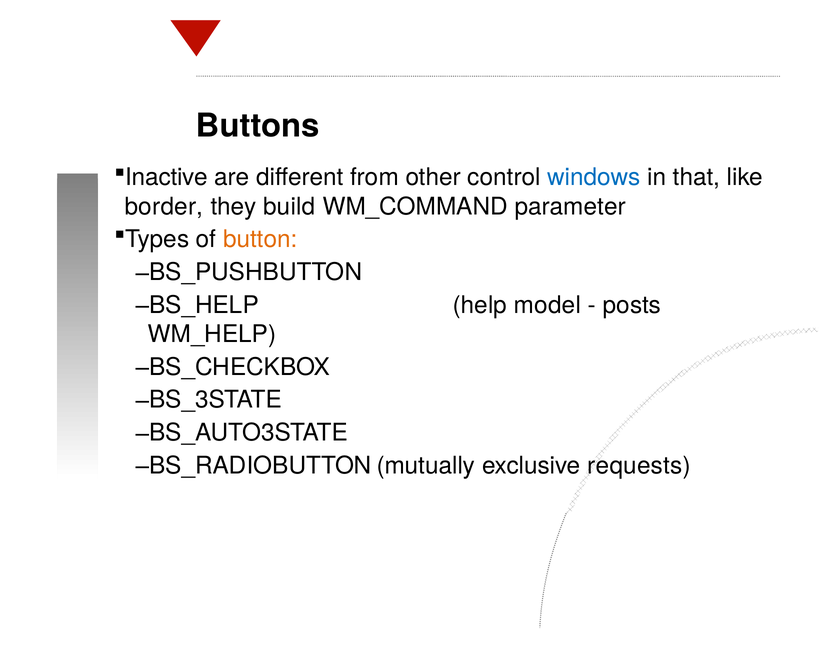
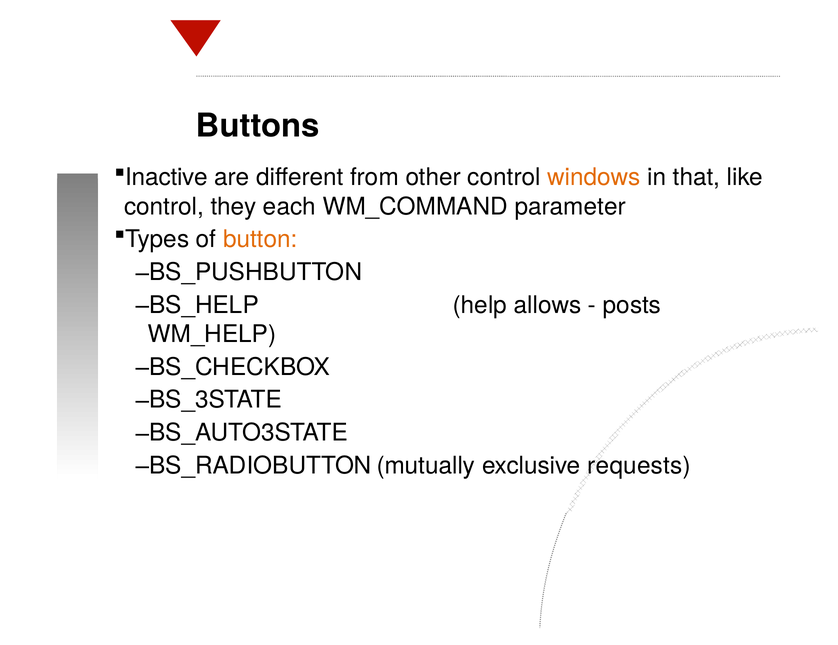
windows colour: blue -> orange
border at (164, 207): border -> control
build: build -> each
model: model -> allows
